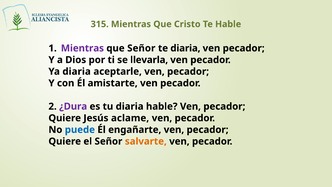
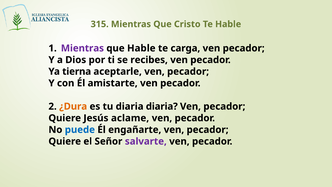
que Señor: Señor -> Hable
te diaria: diaria -> carga
llevarla: llevarla -> recibes
Ya diaria: diaria -> tierna
¿Dura colour: purple -> orange
diaria hable: hable -> diaria
salvarte colour: orange -> purple
